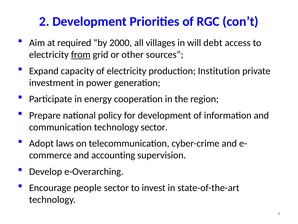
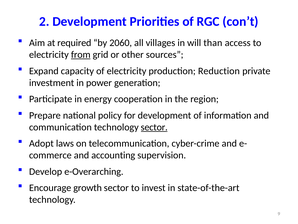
2000: 2000 -> 2060
debt: debt -> than
Institution: Institution -> Reduction
sector at (154, 127) underline: none -> present
people: people -> growth
